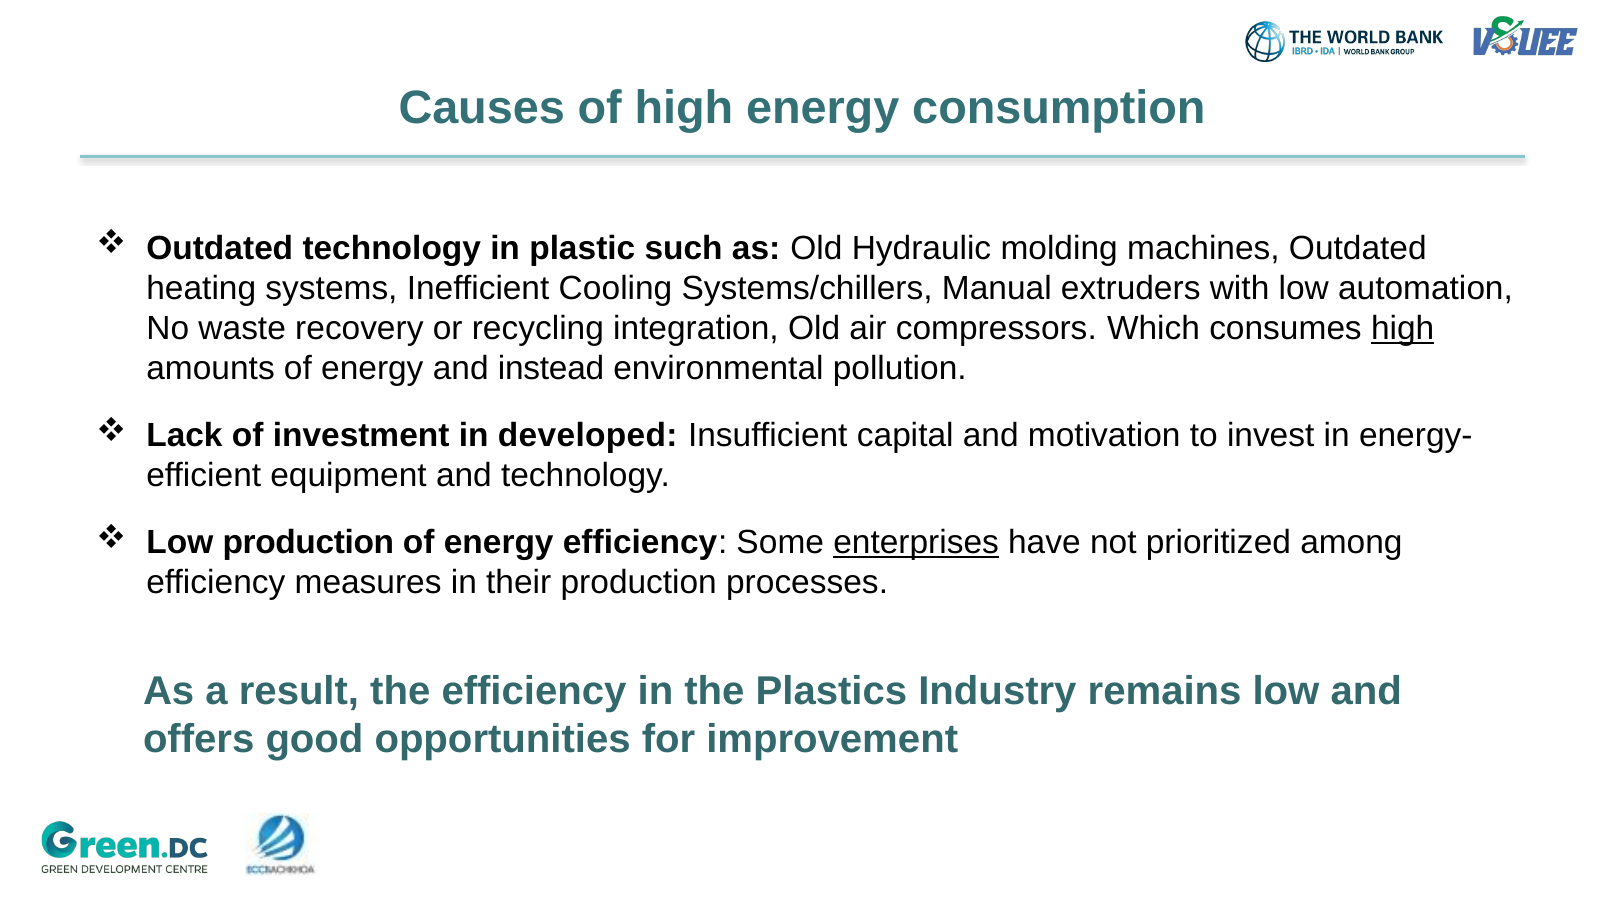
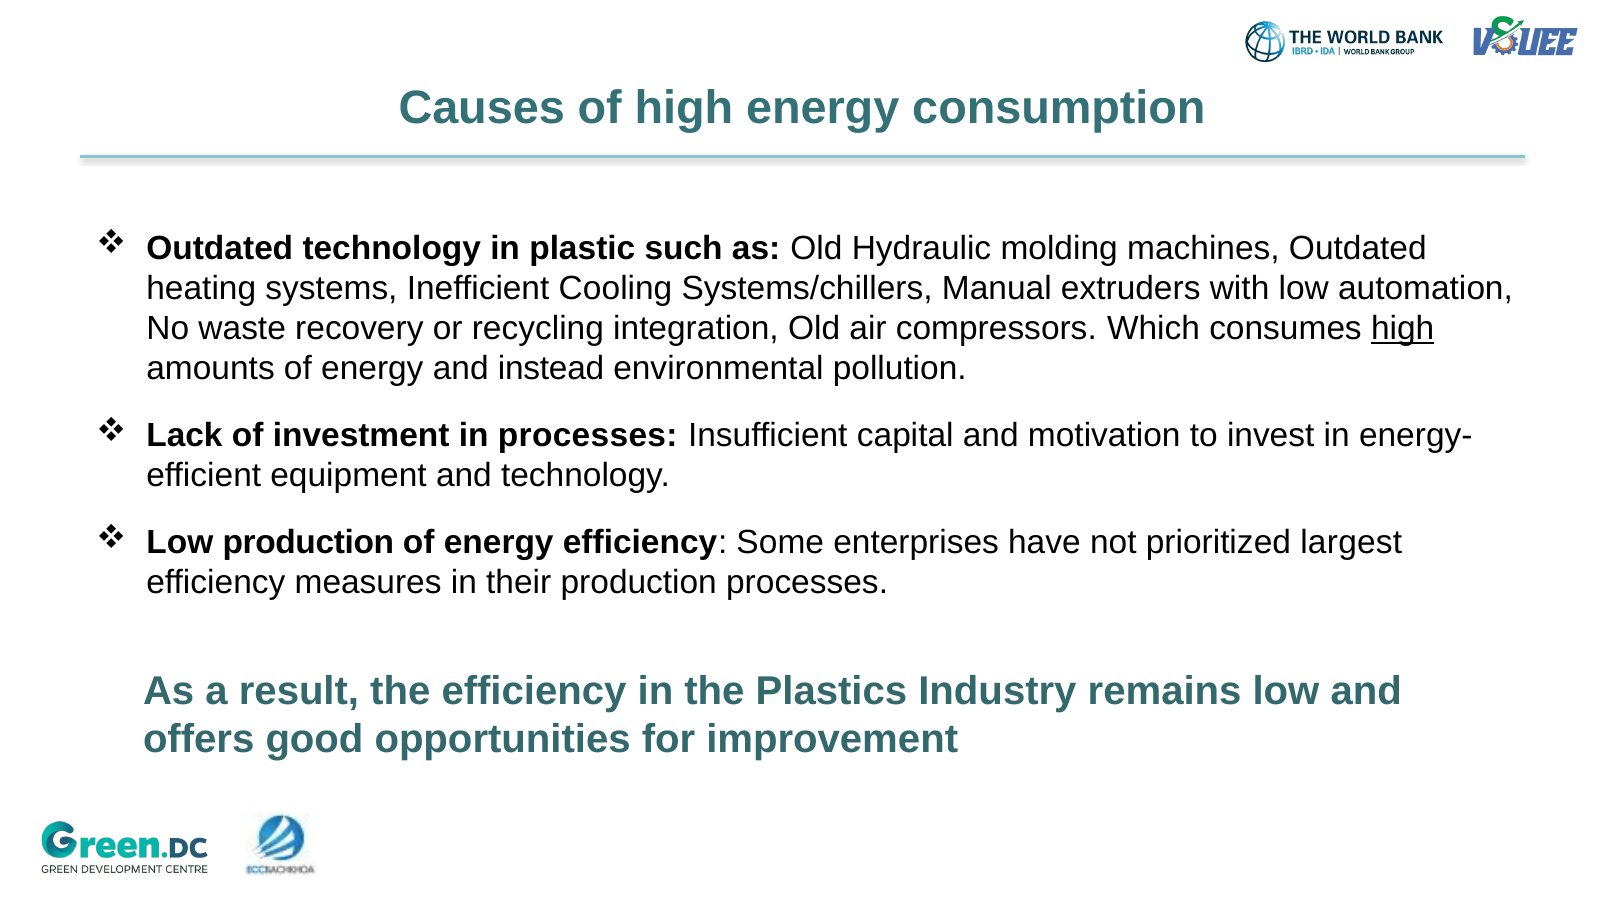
in developed: developed -> processes
enterprises underline: present -> none
among: among -> largest
